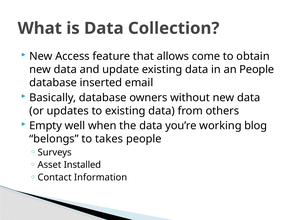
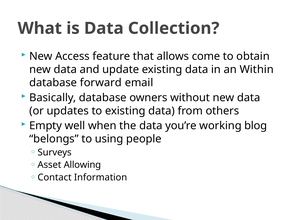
an People: People -> Within
inserted: inserted -> forward
takes: takes -> using
Installed: Installed -> Allowing
